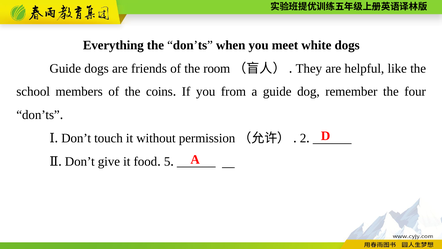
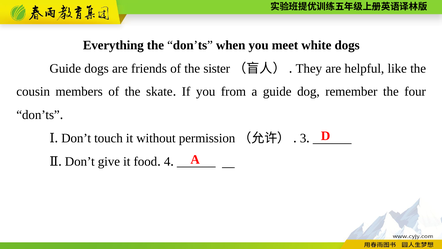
room: room -> sister
school: school -> cousin
coins: coins -> skate
2: 2 -> 3
5: 5 -> 4
